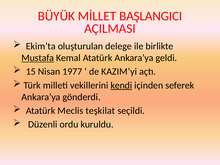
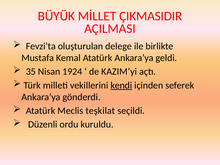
BAŞLANGICI: BAŞLANGICI -> ÇIKMASIDIR
Ekim’ta: Ekim’ta -> Fevzi’ta
Mustafa underline: present -> none
15: 15 -> 35
1977: 1977 -> 1924
